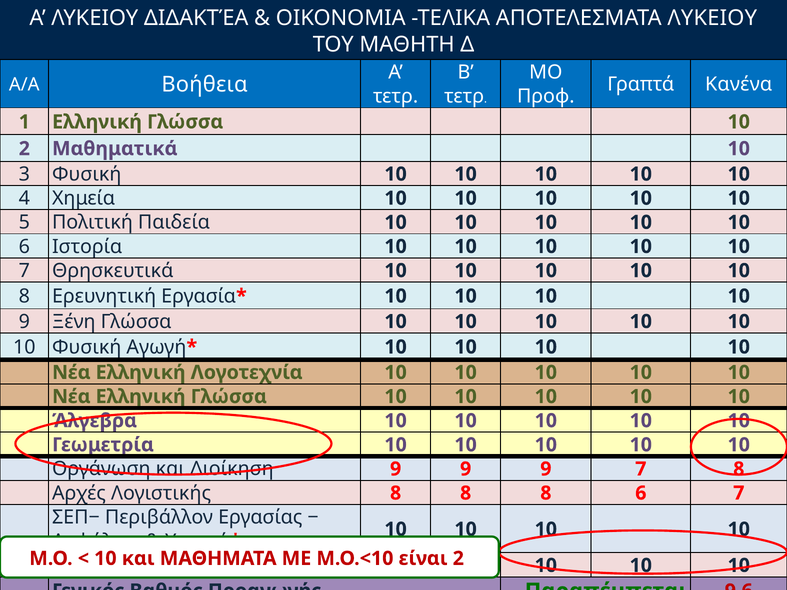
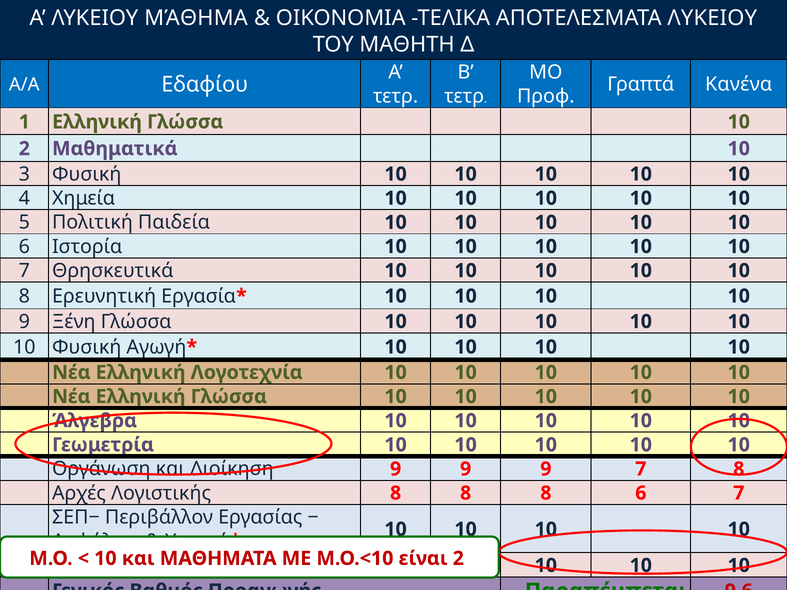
ΔΙΔΑΚΤΈΑ: ΔΙΔΑΚΤΈΑ -> ΜΆΘΗΜΑ
Βοήθεια: Βοήθεια -> Εδαφίου
